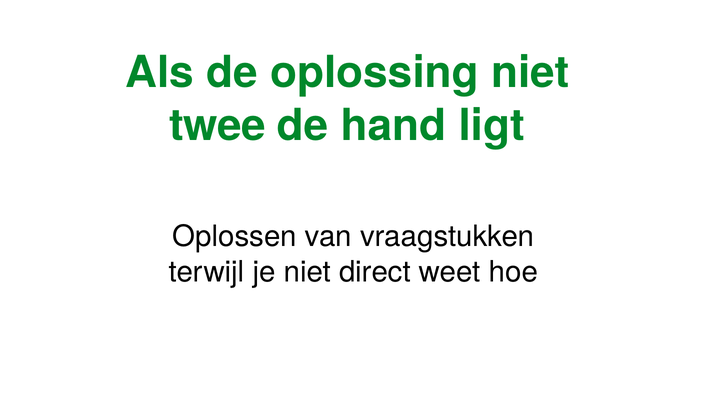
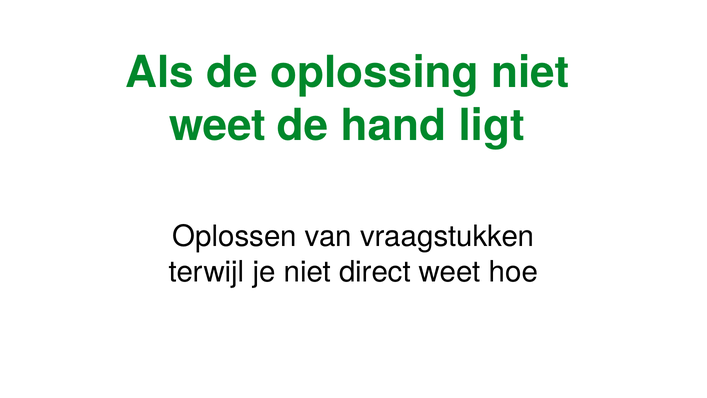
twee at (217, 126): twee -> weet
